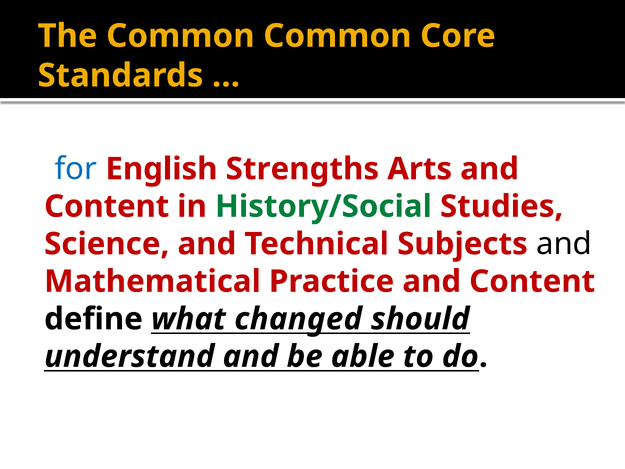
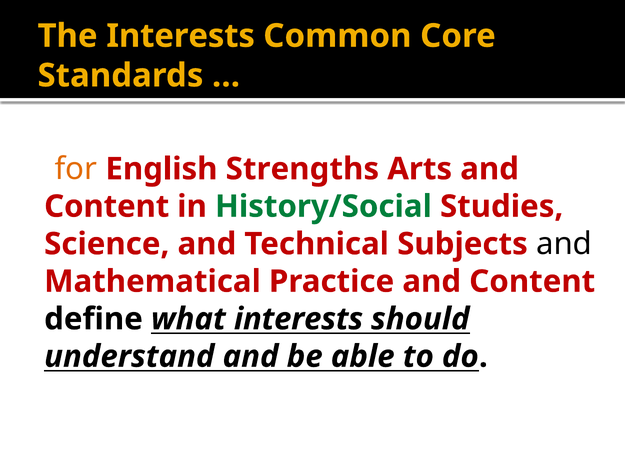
The Common: Common -> Interests
for colour: blue -> orange
what changed: changed -> interests
